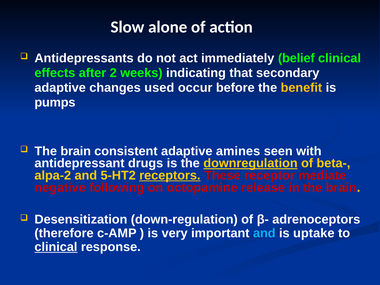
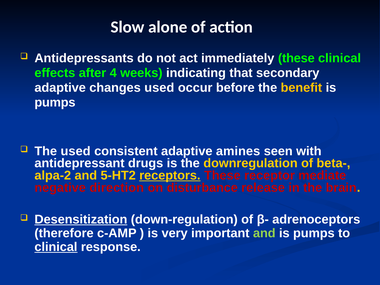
immediately belief: belief -> these
2: 2 -> 4
brain at (76, 151): brain -> used
downregulation underline: present -> none
following: following -> direction
octopamine: octopamine -> disturbance
Desensitization underline: none -> present
and at (264, 233) colour: light blue -> light green
uptake at (314, 233): uptake -> pumps
